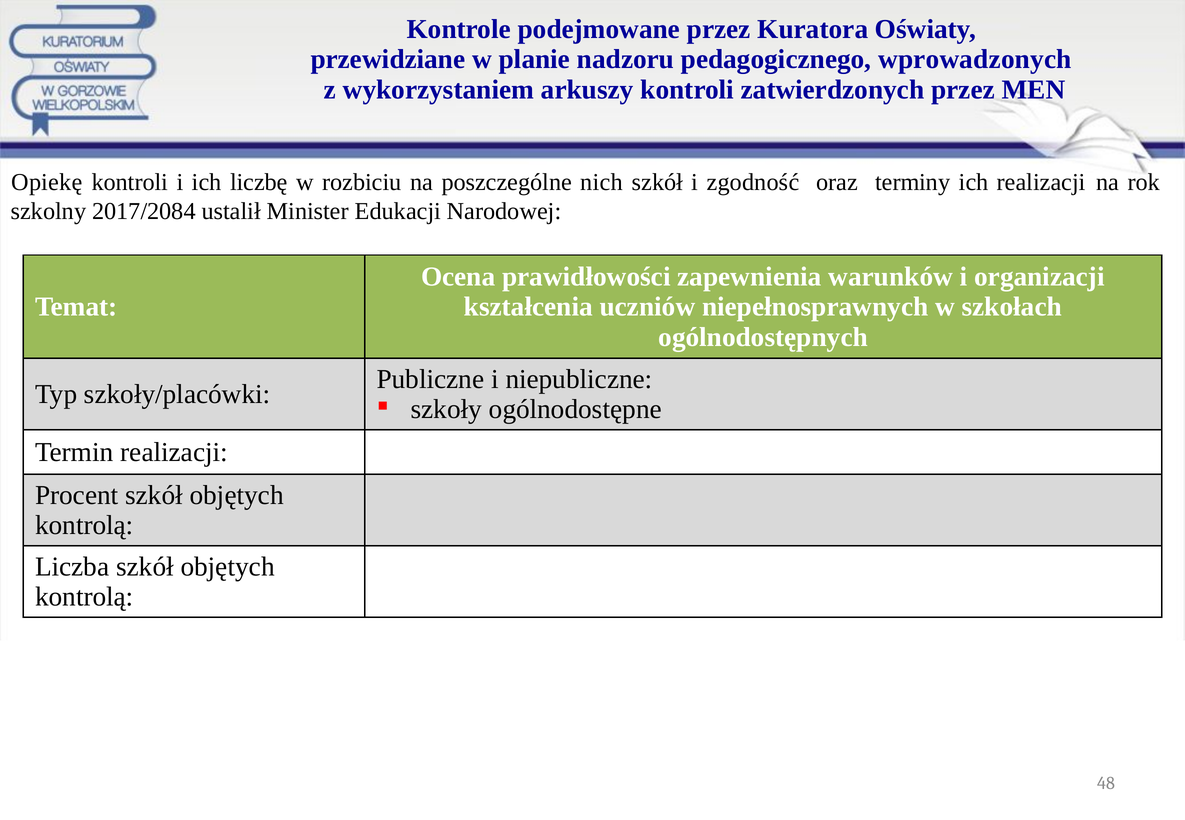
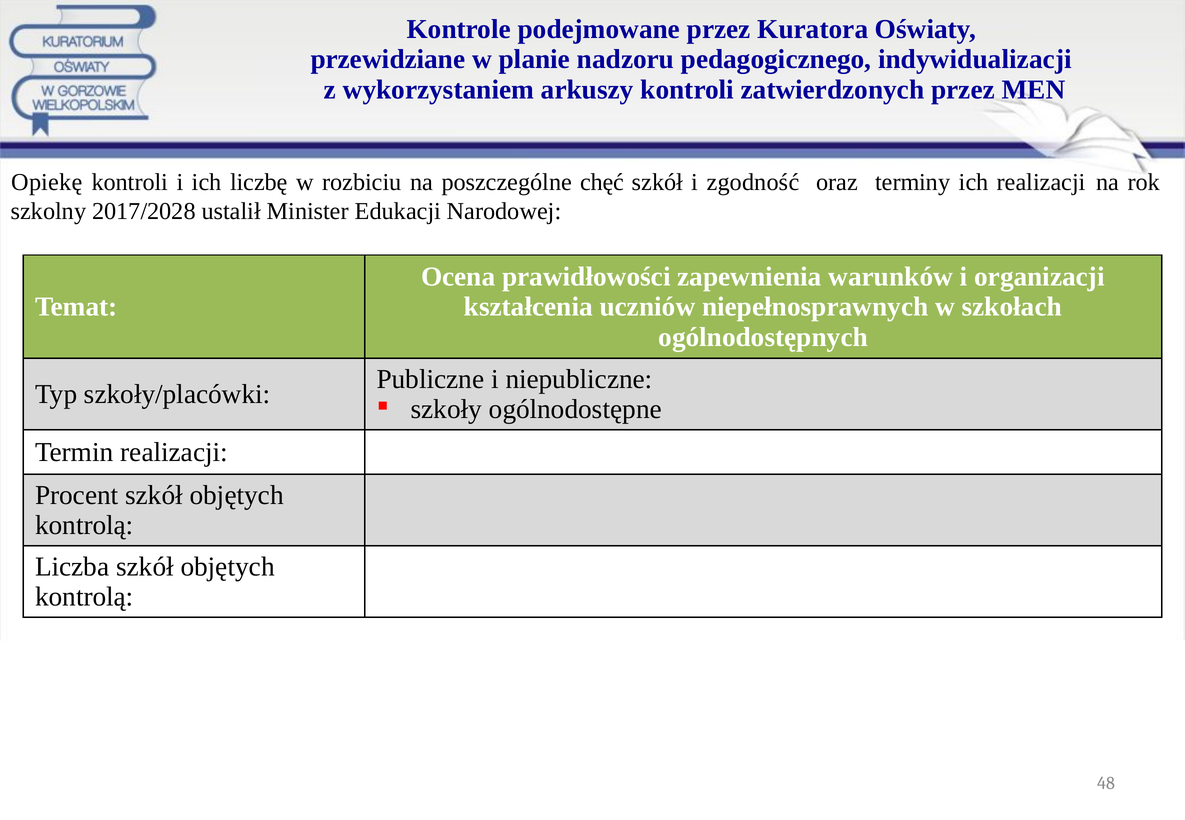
wprowadzonych: wprowadzonych -> indywidualizacji
nich: nich -> chęć
2017/2084: 2017/2084 -> 2017/2028
